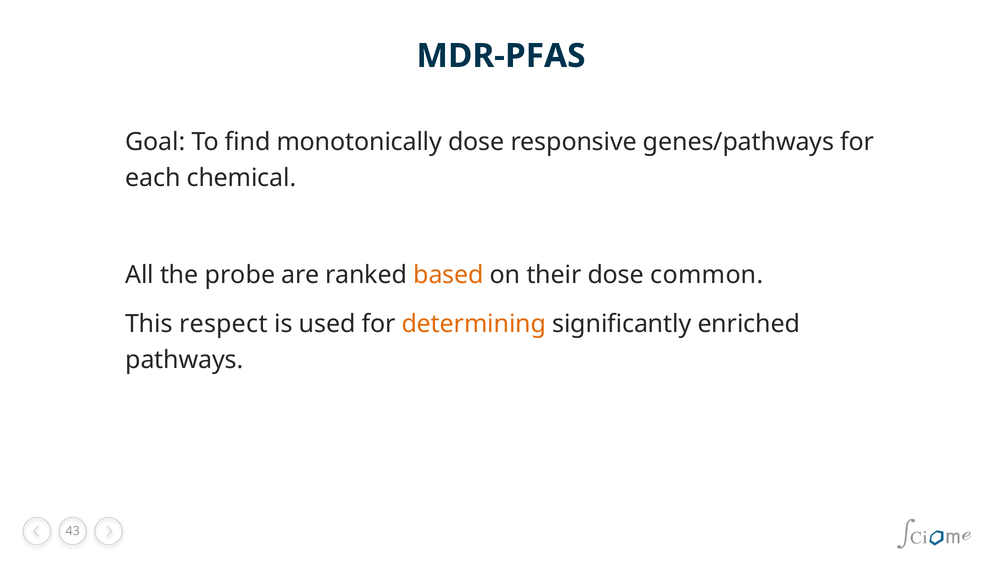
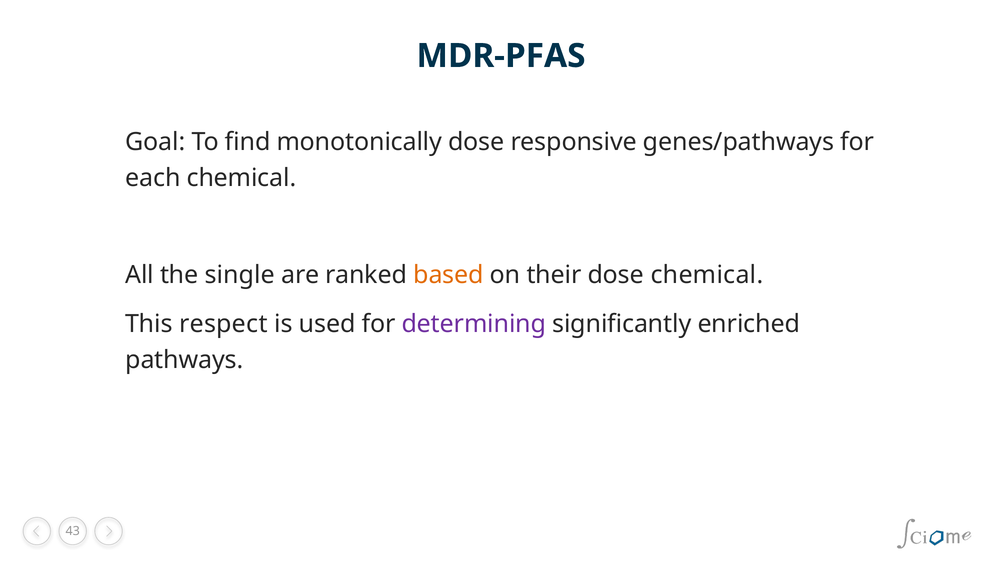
probe: probe -> single
dose common: common -> chemical
determining colour: orange -> purple
